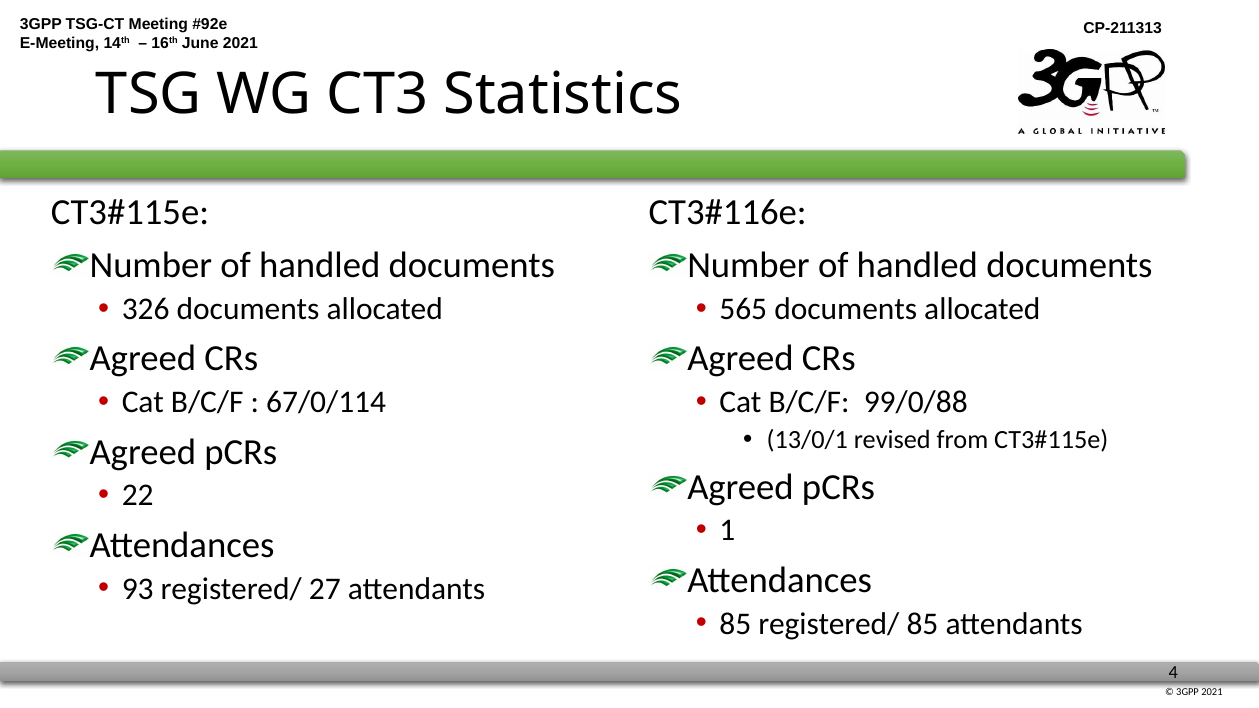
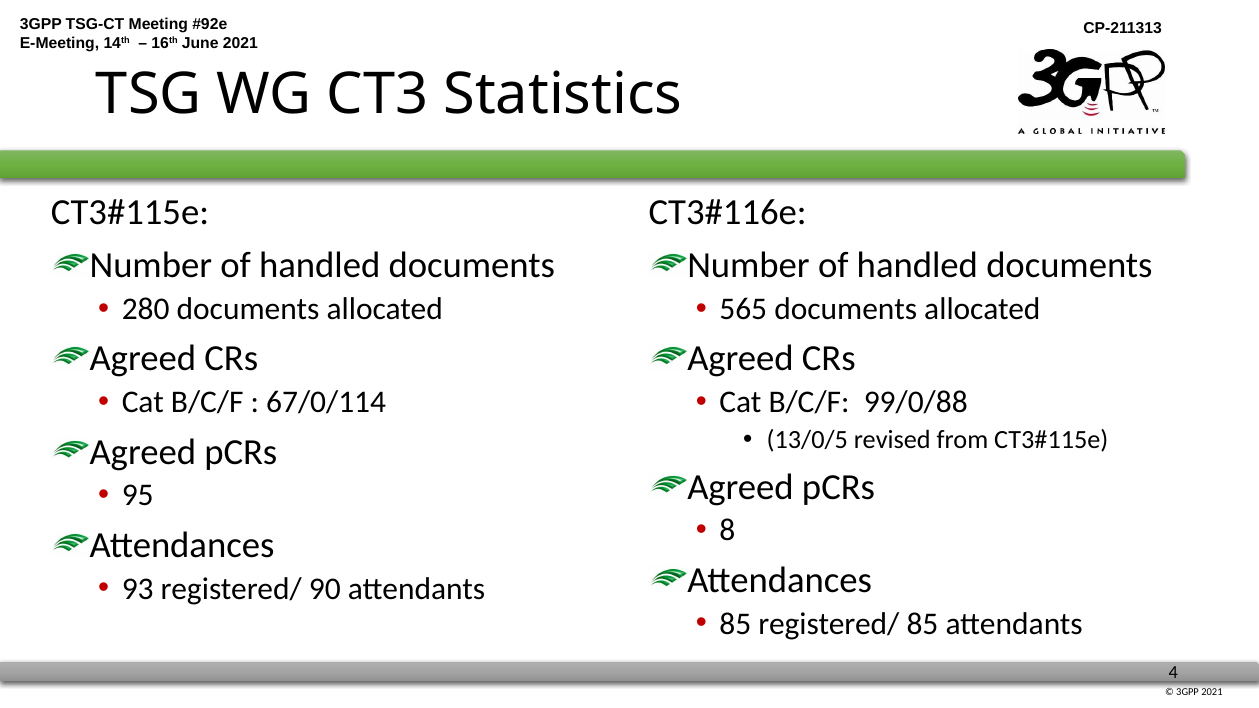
326: 326 -> 280
13/0/1: 13/0/1 -> 13/0/5
22: 22 -> 95
1: 1 -> 8
27: 27 -> 90
